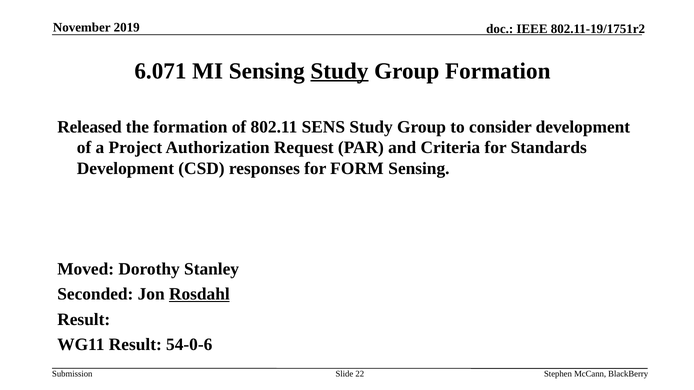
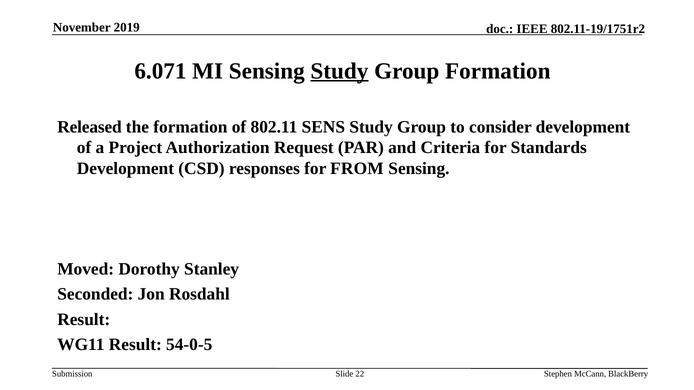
FORM: FORM -> FROM
Rosdahl underline: present -> none
54-0-6: 54-0-6 -> 54-0-5
